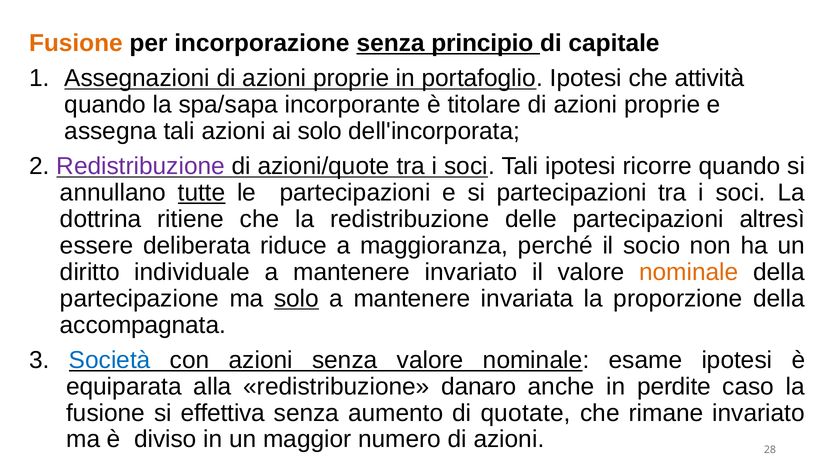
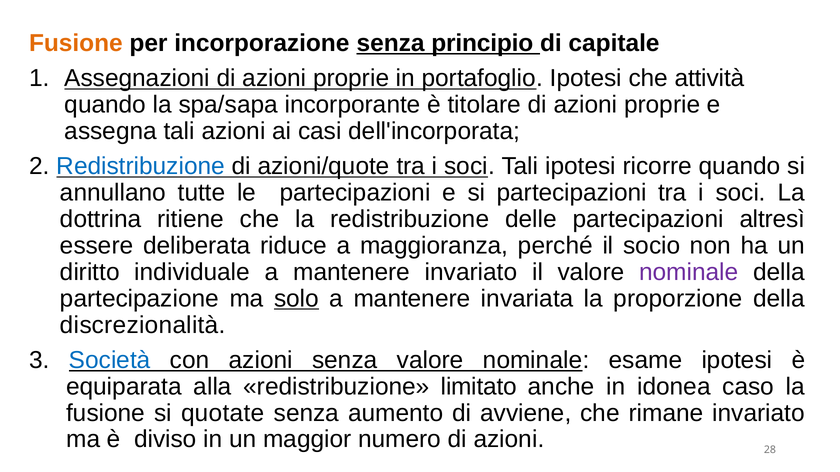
ai solo: solo -> casi
Redistribuzione at (141, 166) colour: purple -> blue
tutte underline: present -> none
nominale at (689, 272) colour: orange -> purple
accompagnata: accompagnata -> discrezionalità
danaro: danaro -> limitato
perdite: perdite -> idonea
effettiva: effettiva -> quotate
quotate: quotate -> avviene
